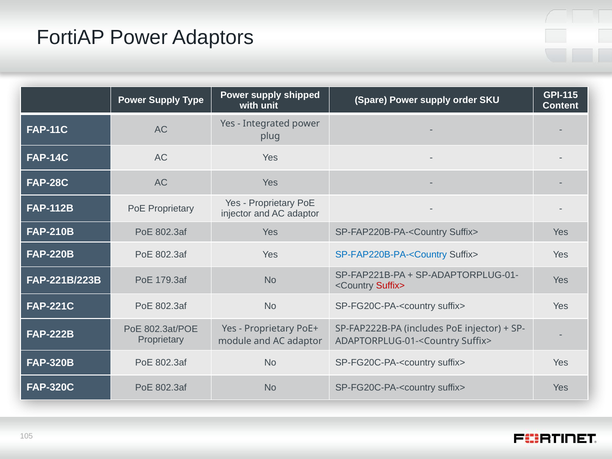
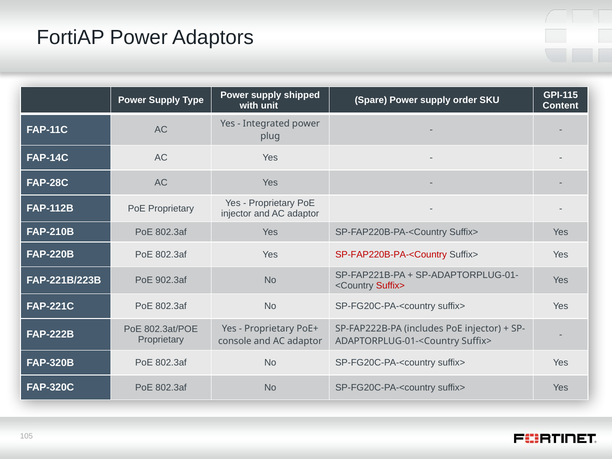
SP-FAP220B-PA-<Country at (391, 255) colour: blue -> red
179.3af: 179.3af -> 902.3af
module: module -> console
